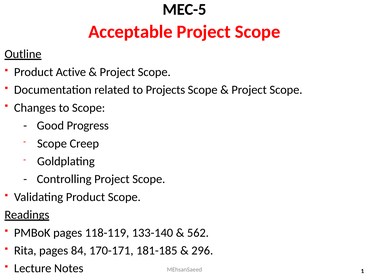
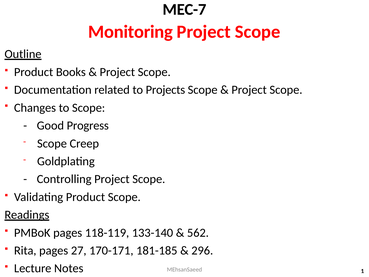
MEC-5: MEC-5 -> MEC-7
Acceptable: Acceptable -> Monitoring
Active: Active -> Books
84: 84 -> 27
